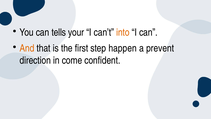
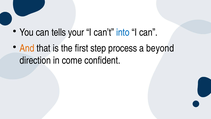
into colour: orange -> blue
happen: happen -> process
prevent: prevent -> beyond
